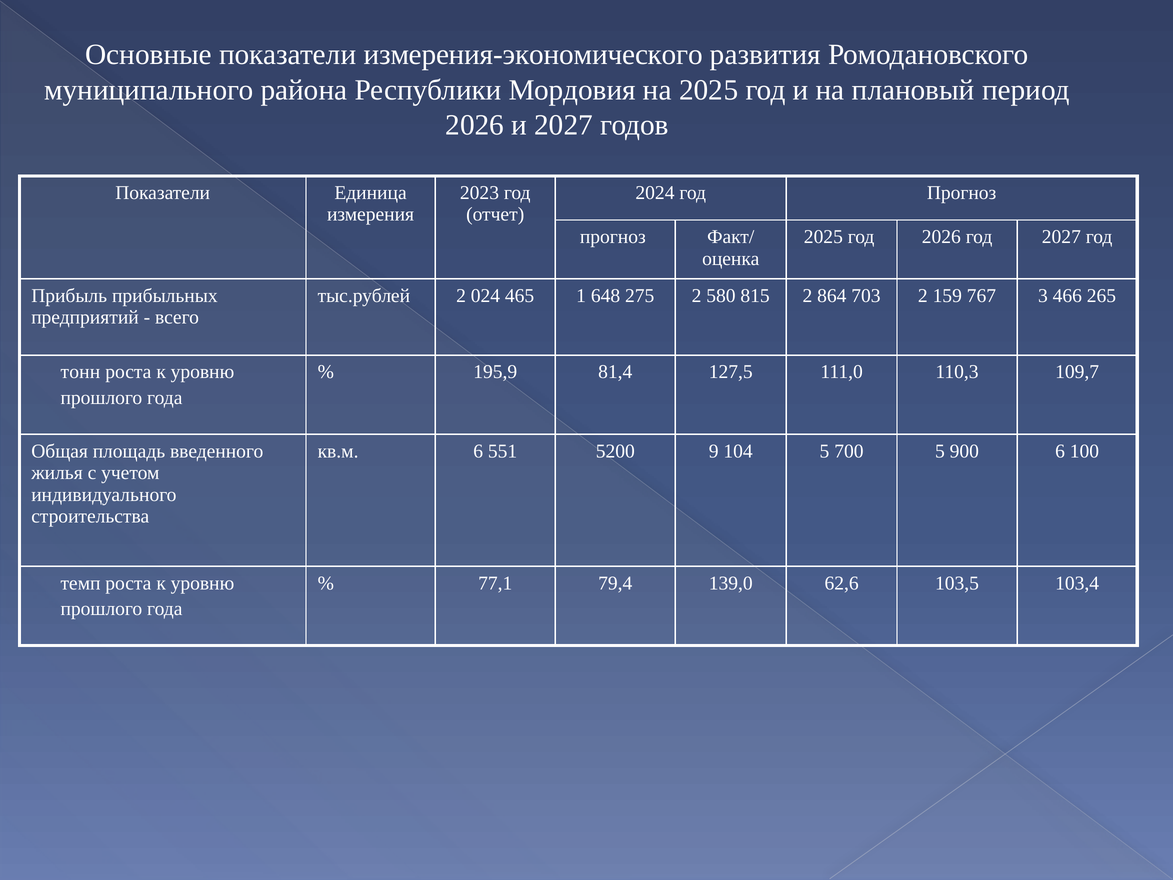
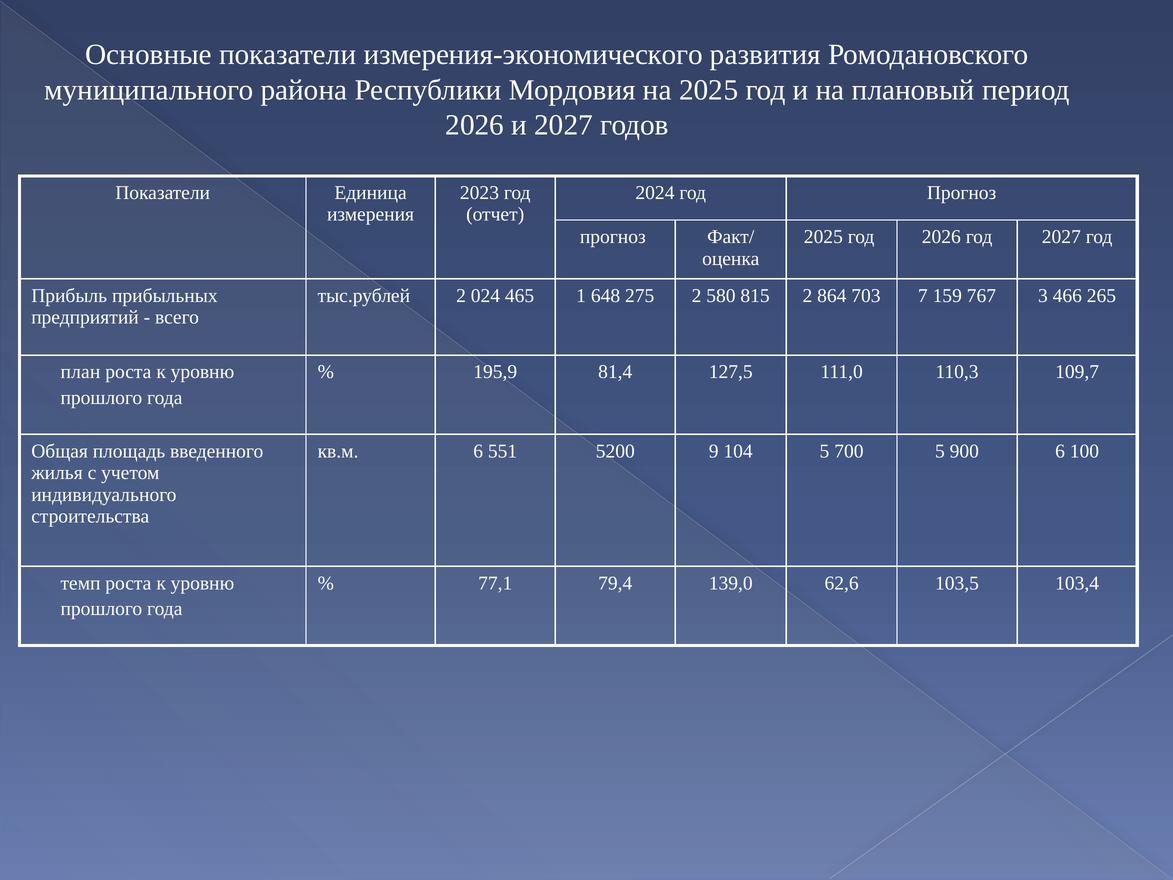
703 2: 2 -> 7
тонн: тонн -> план
